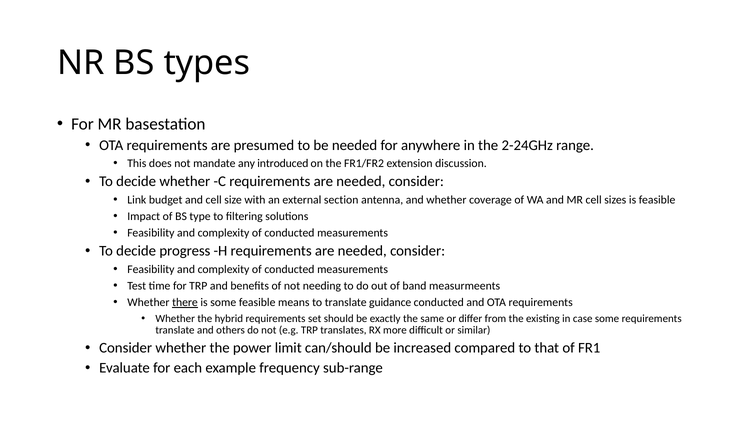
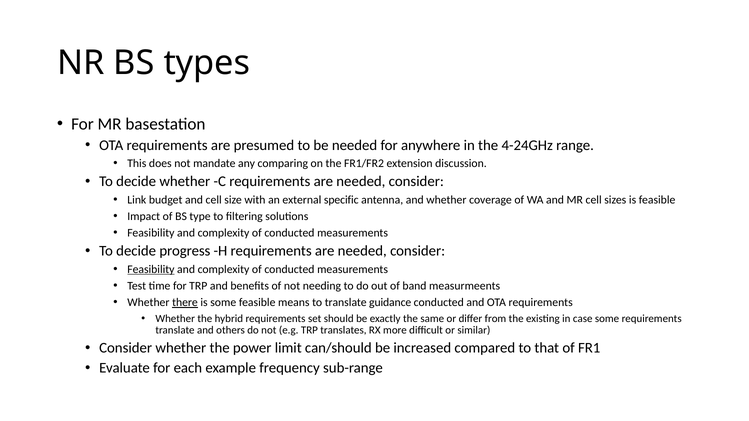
2-24GHz: 2-24GHz -> 4-24GHz
introduced: introduced -> comparing
section: section -> specific
Feasibility at (151, 270) underline: none -> present
